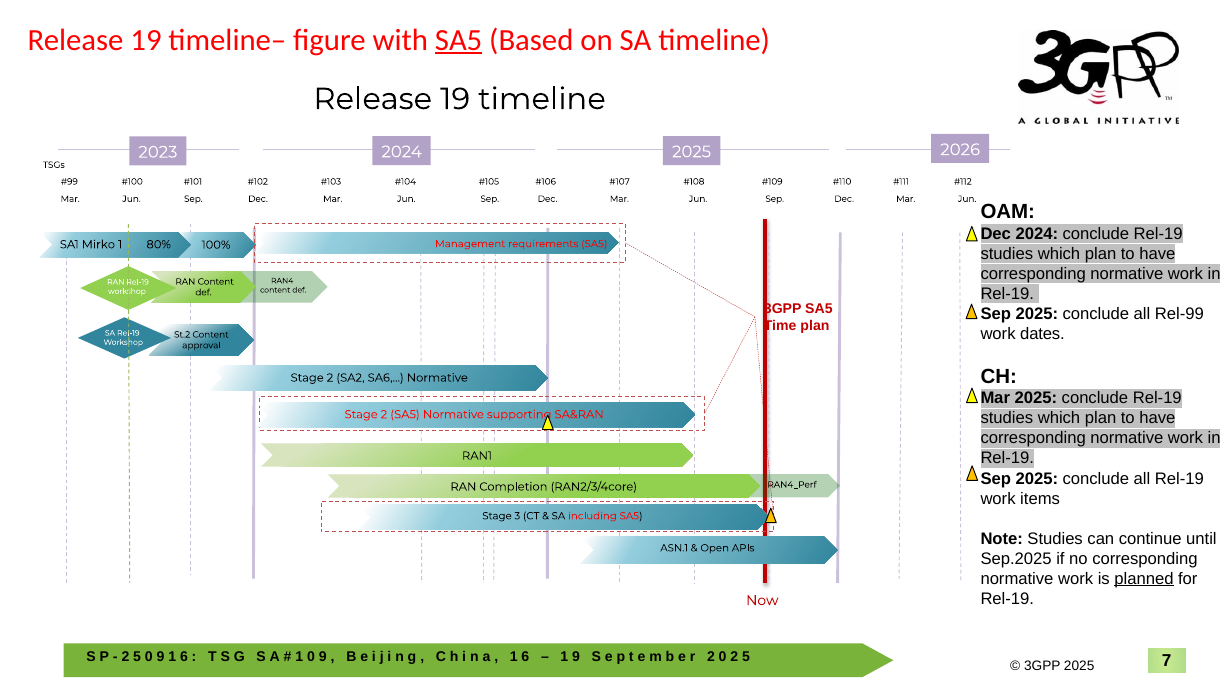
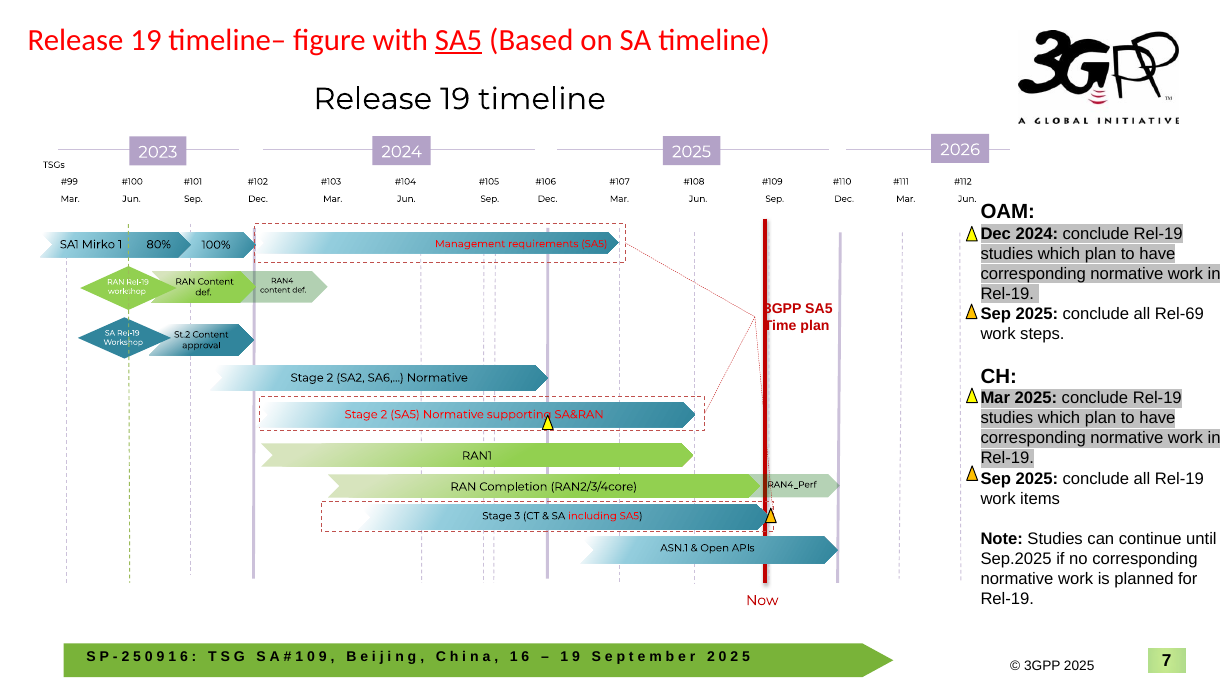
Rel-99: Rel-99 -> Rel-69
dates: dates -> steps
planned underline: present -> none
